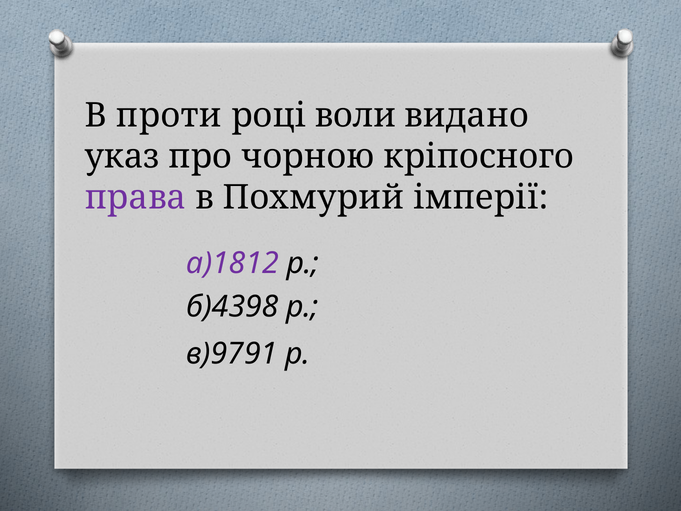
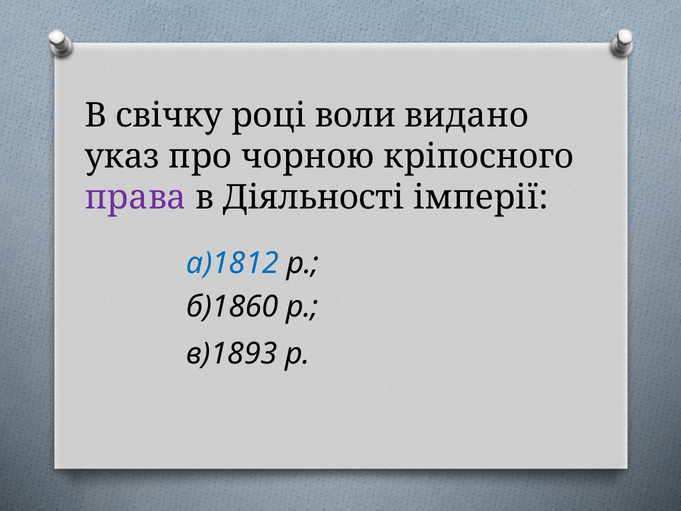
проти: проти -> свічку
Похмурий: Похмурий -> Діяльності
а)1812 colour: purple -> blue
б)4398: б)4398 -> б)1860
в)9791: в)9791 -> в)1893
